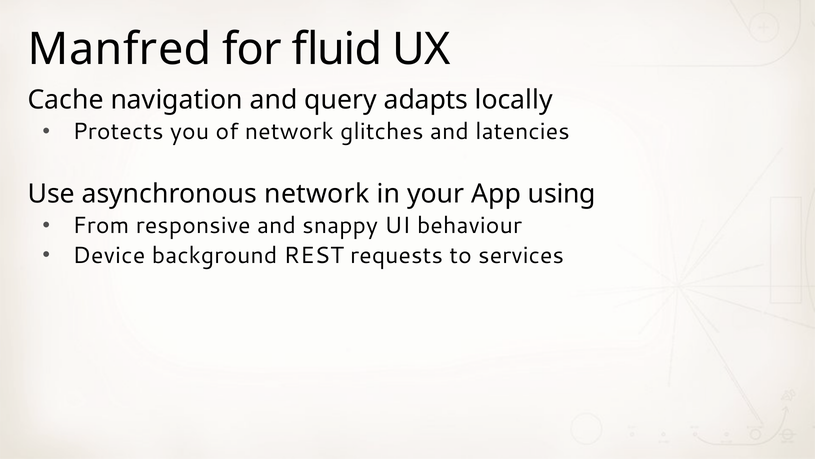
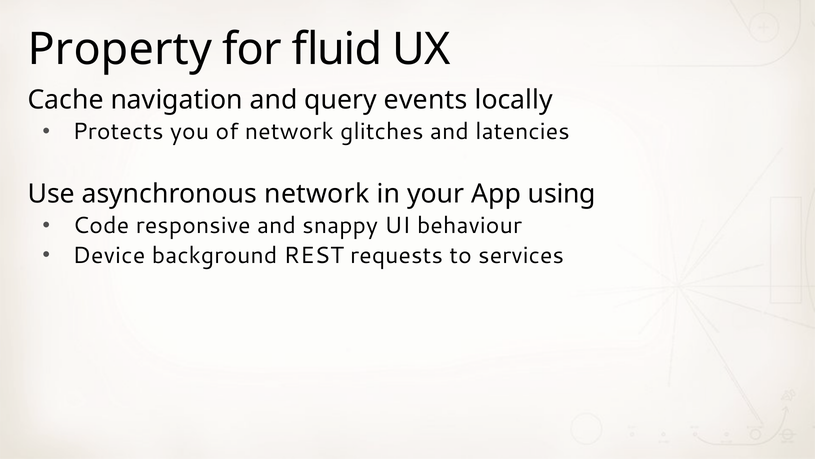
Manfred: Manfred -> Property
adapts: adapts -> events
From: From -> Code
